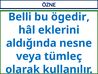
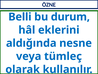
ögedir: ögedir -> durum
